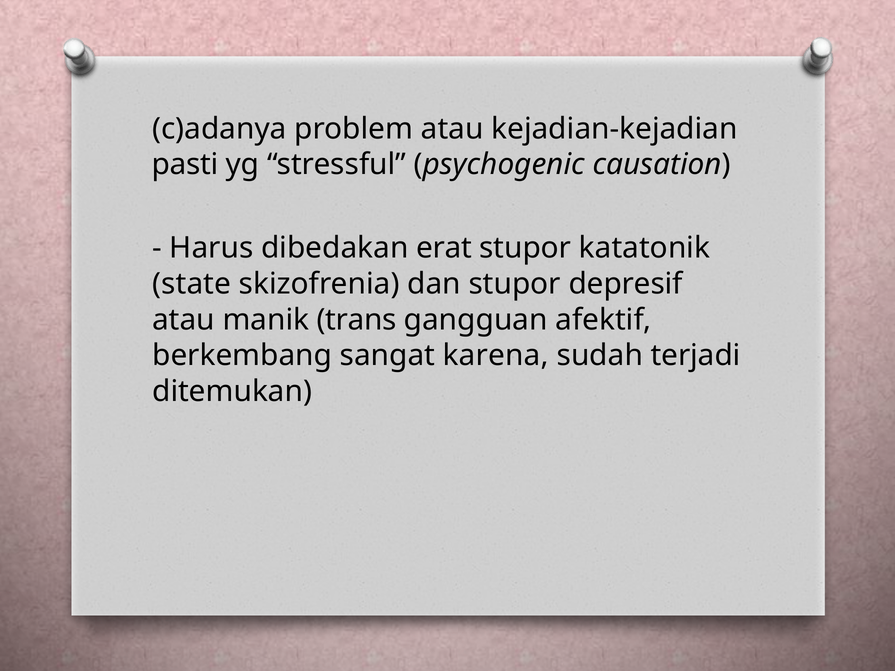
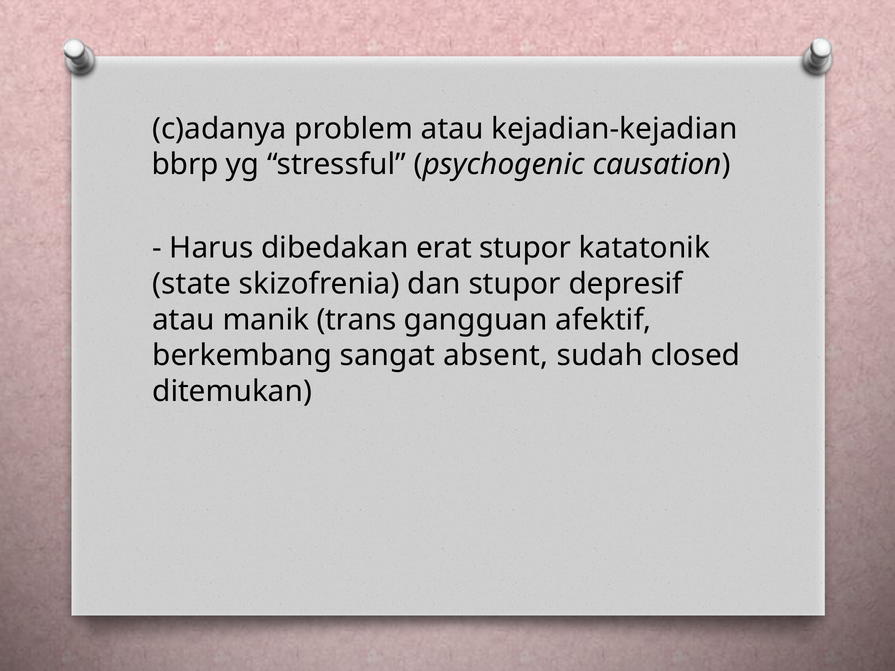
pasti: pasti -> bbrp
karena: karena -> absent
terjadi: terjadi -> closed
